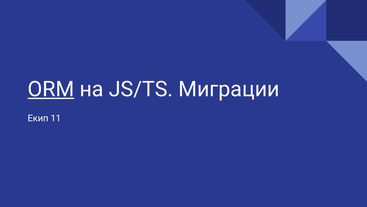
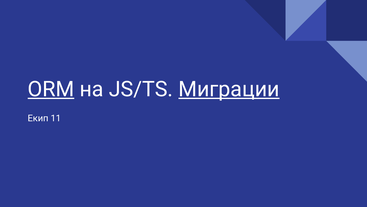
Миграции underline: none -> present
